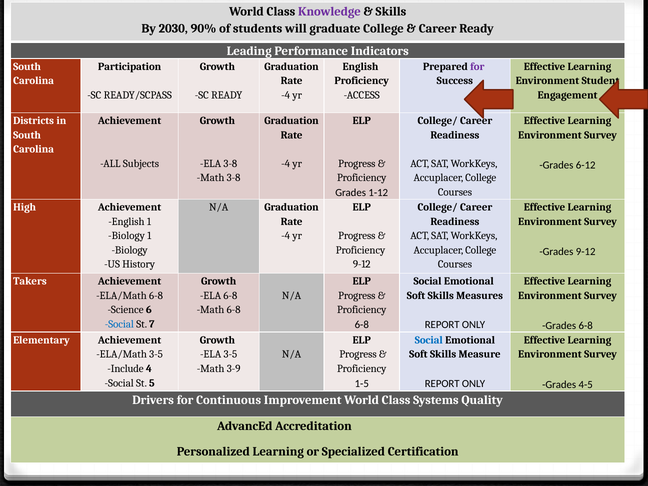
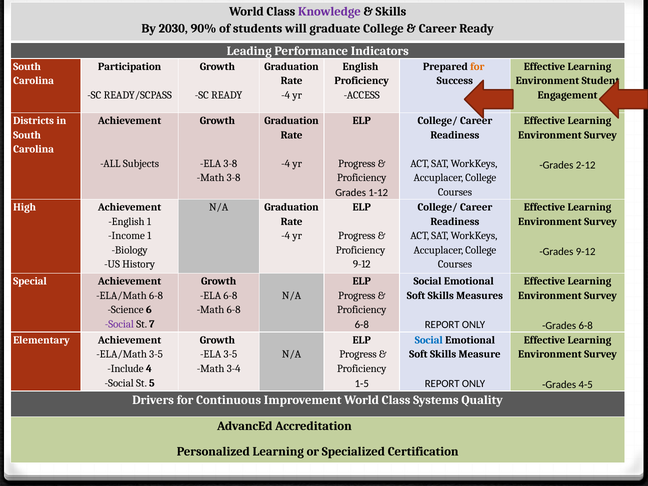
for at (477, 66) colour: purple -> orange
6-12: 6-12 -> 2-12
Biology at (126, 236): Biology -> Income
Takers: Takers -> Special
Social at (119, 324) colour: blue -> purple
3-9: 3-9 -> 3-4
